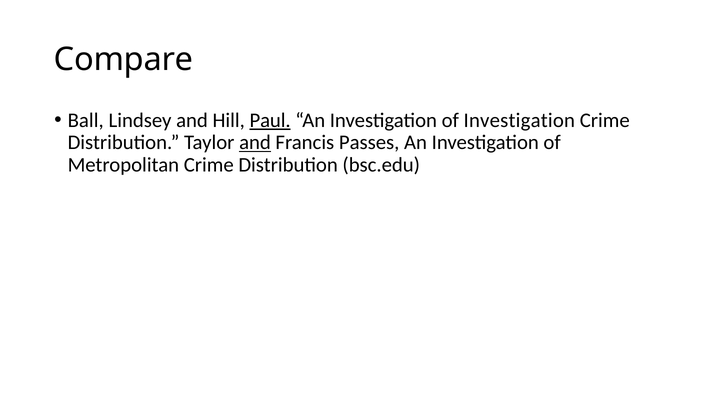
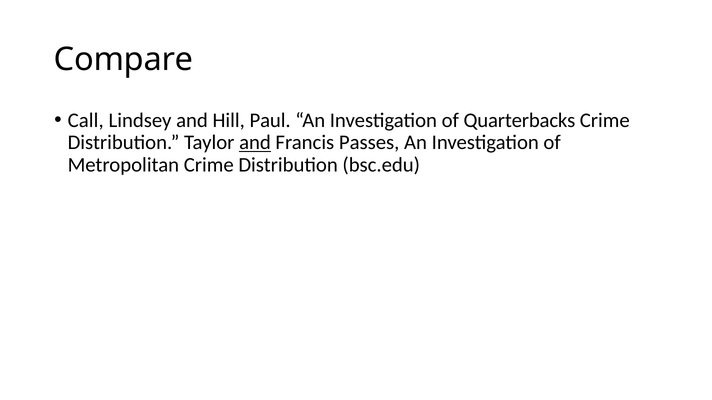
Ball: Ball -> Call
Paul underline: present -> none
of Investigation: Investigation -> Quarterbacks
